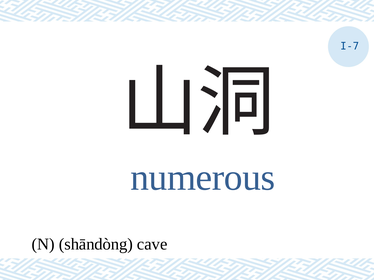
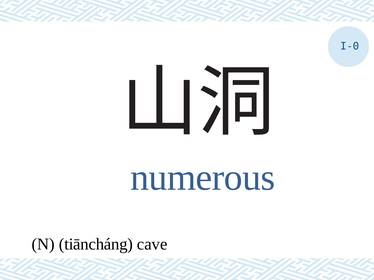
I-7: I-7 -> I-0
shāndòng: shāndòng -> tiāncháng
